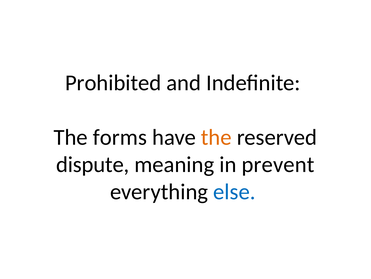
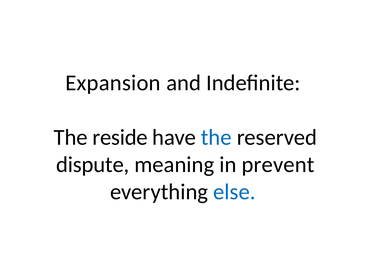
Prohibited: Prohibited -> Expansion
forms: forms -> reside
the at (216, 137) colour: orange -> blue
